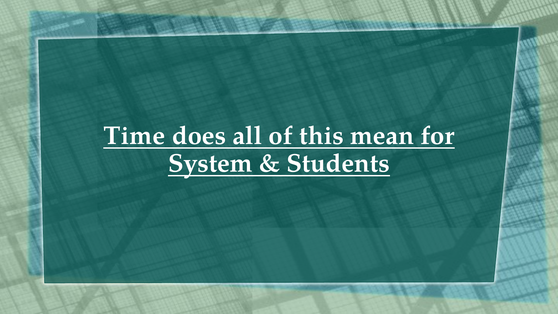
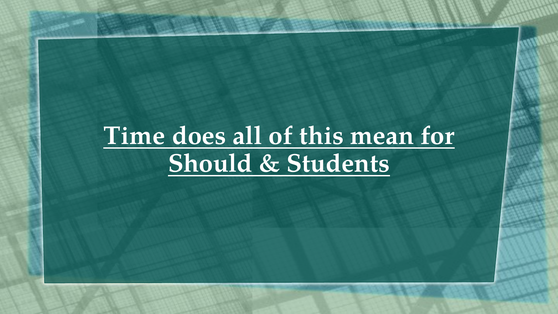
System: System -> Should
